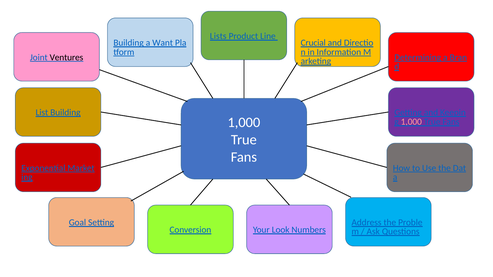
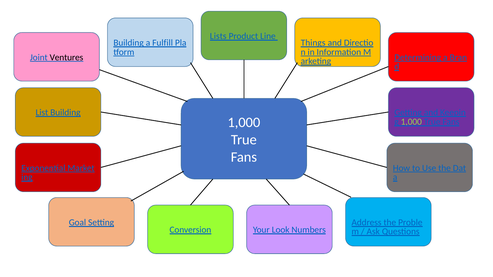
Want: Want -> Fulfill
Crucial: Crucial -> Things
1,000 at (411, 122) colour: pink -> light green
